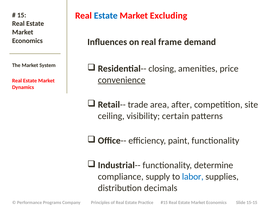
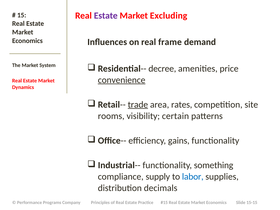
Estate at (106, 16) colour: blue -> purple
closing: closing -> decree
trade underline: none -> present
after: after -> rates
ceiling: ceiling -> rooms
paint: paint -> gains
determine: determine -> something
